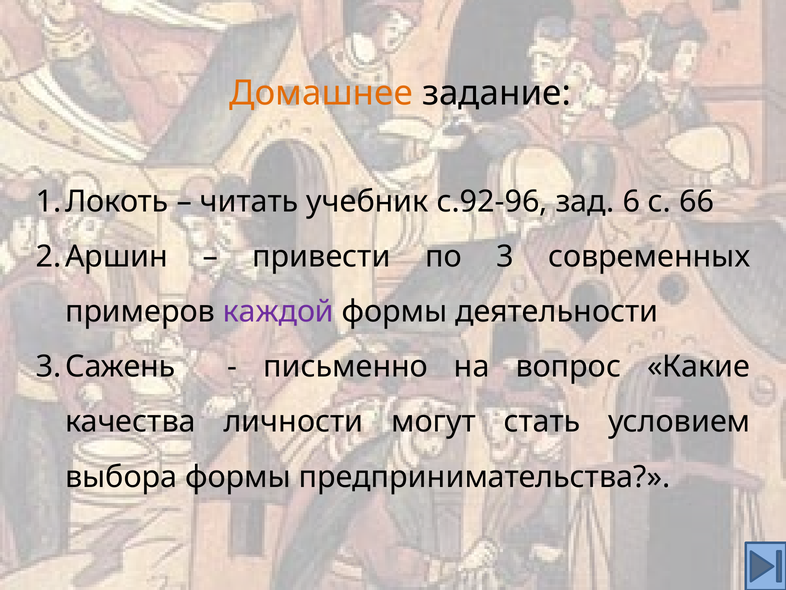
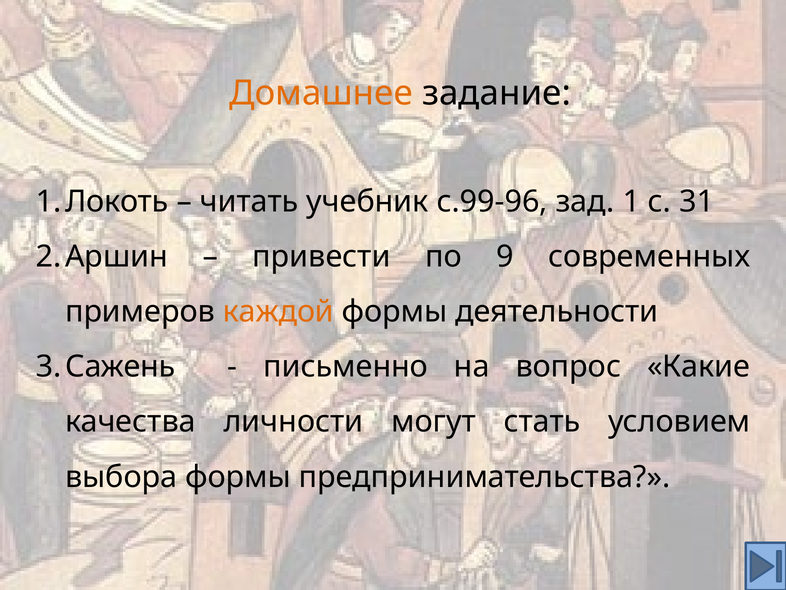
с.92-96: с.92-96 -> с.99-96
6: 6 -> 1
66: 66 -> 31
3: 3 -> 9
каждой colour: purple -> orange
